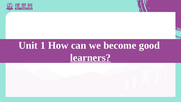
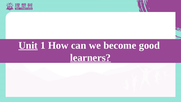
Unit underline: none -> present
